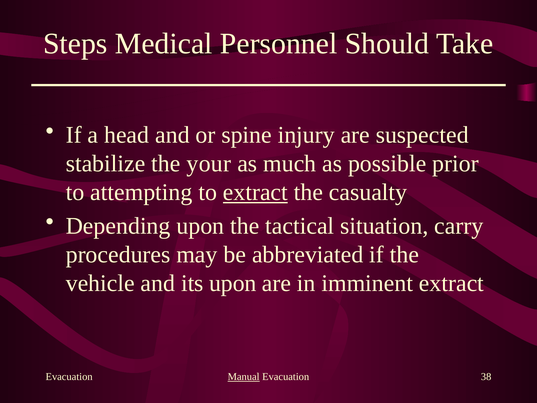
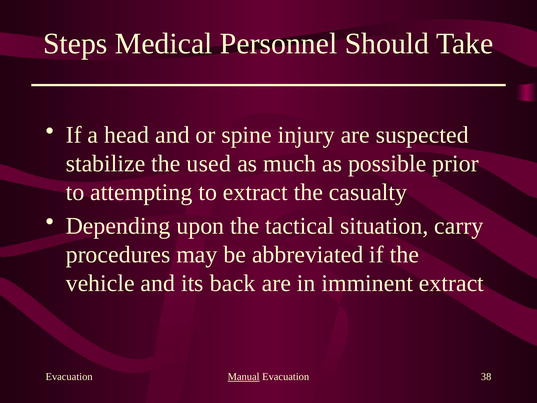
your: your -> used
extract at (255, 192) underline: present -> none
its upon: upon -> back
